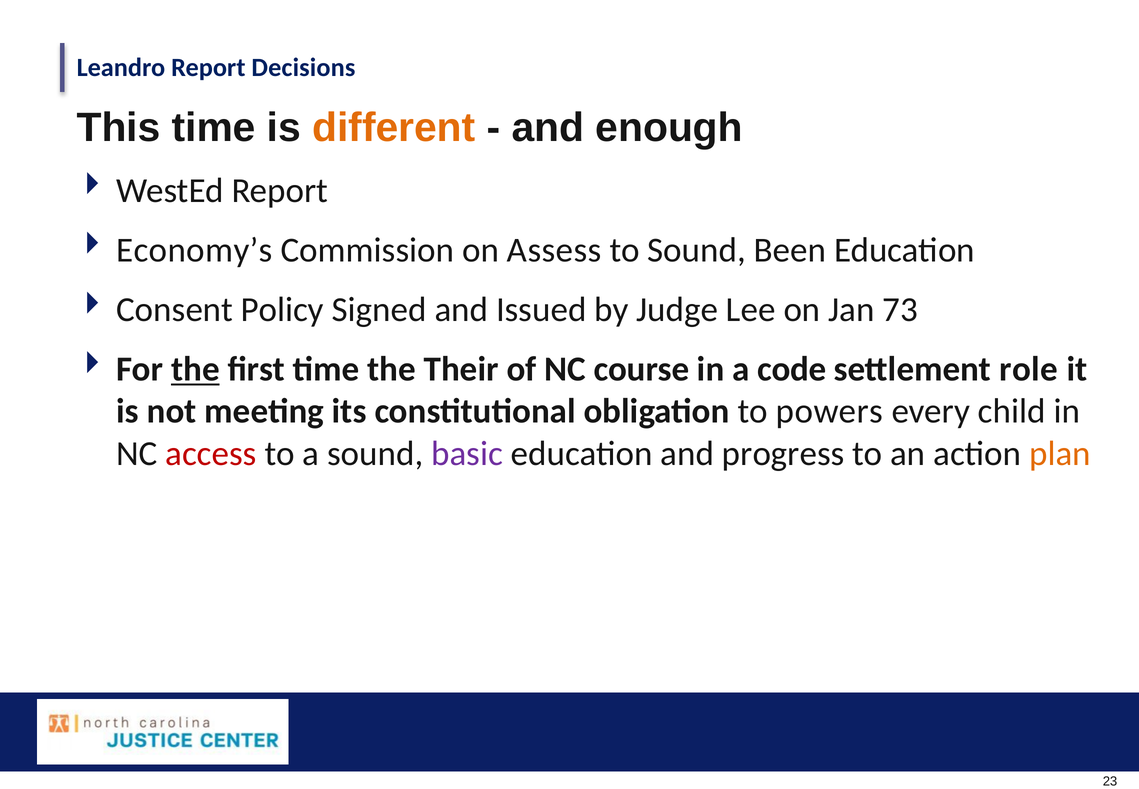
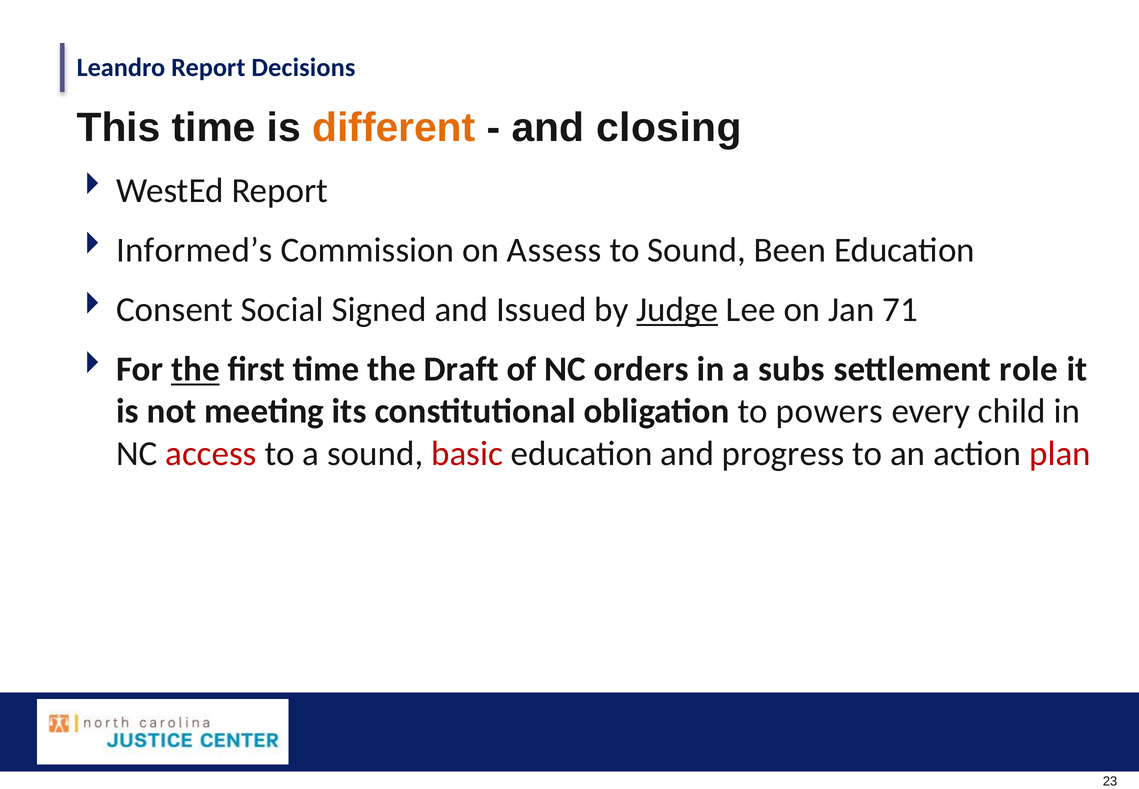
enough: enough -> closing
Economy’s: Economy’s -> Informed’s
Policy: Policy -> Social
Judge underline: none -> present
73: 73 -> 71
Their: Their -> Draft
course: course -> orders
code: code -> subs
basic colour: purple -> red
plan colour: orange -> red
